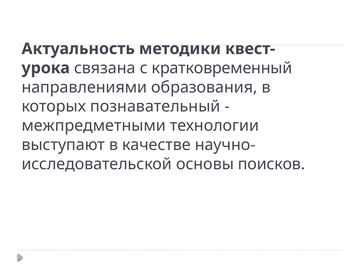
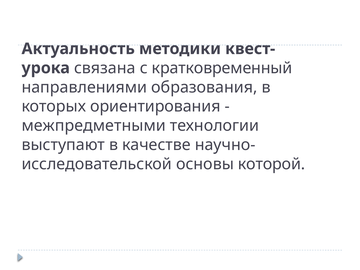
познавательный: познавательный -> ориентирования
поисков: поисков -> которой
